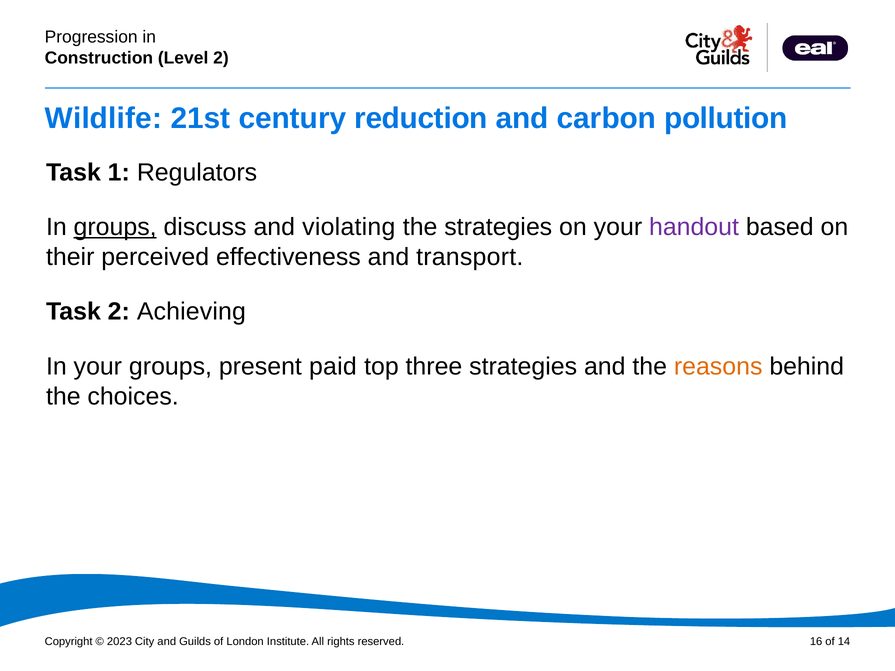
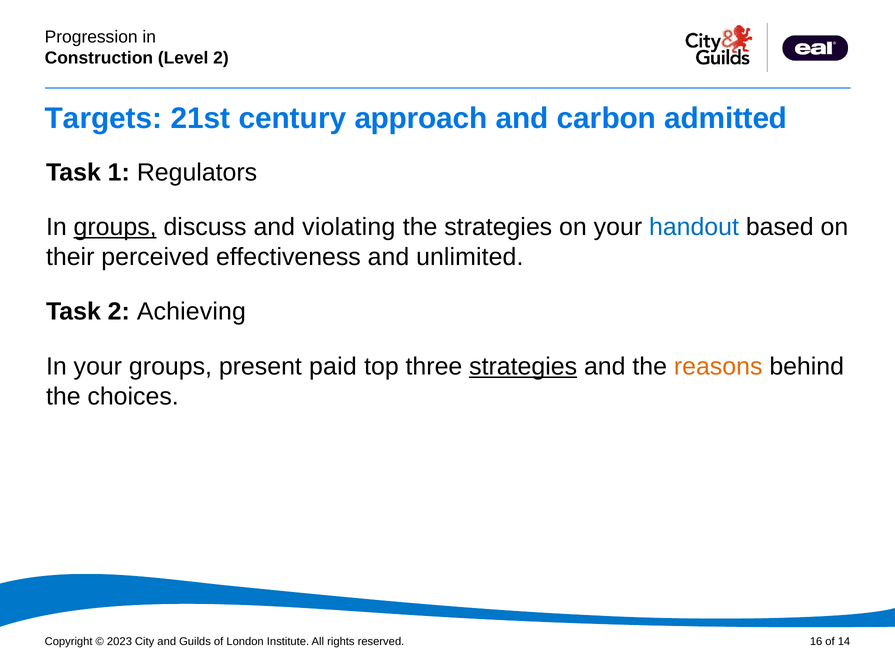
Wildlife: Wildlife -> Targets
reduction: reduction -> approach
pollution: pollution -> admitted
handout colour: purple -> blue
transport: transport -> unlimited
strategies at (523, 367) underline: none -> present
